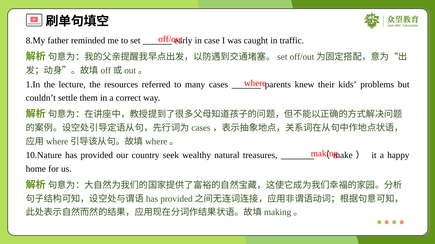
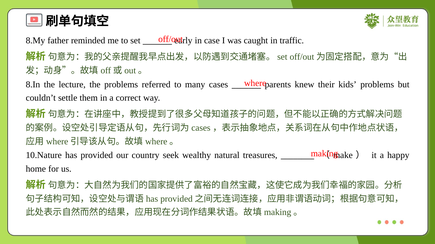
1.In: 1.In -> 8.In
the resources: resources -> problems
